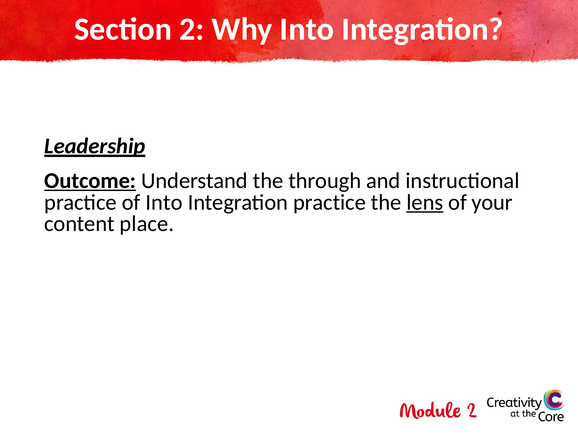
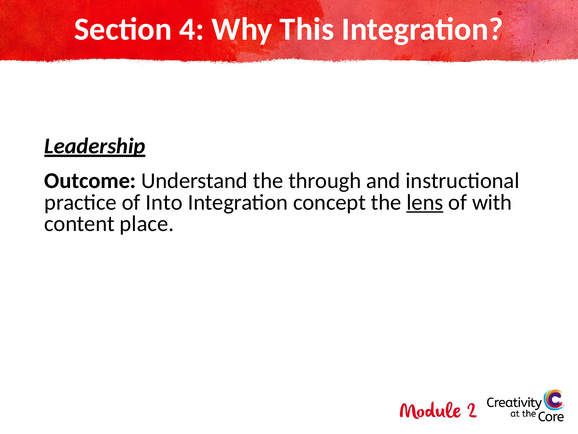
2: 2 -> 4
Why Into: Into -> This
Outcome underline: present -> none
Integration practice: practice -> concept
your: your -> with
